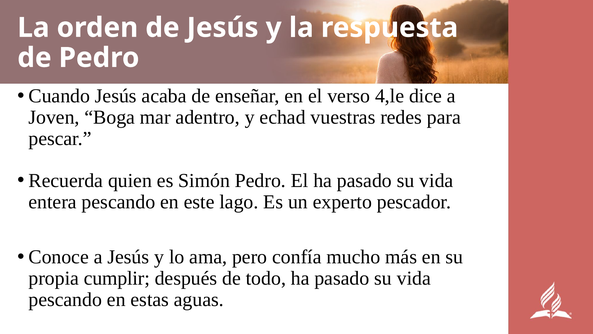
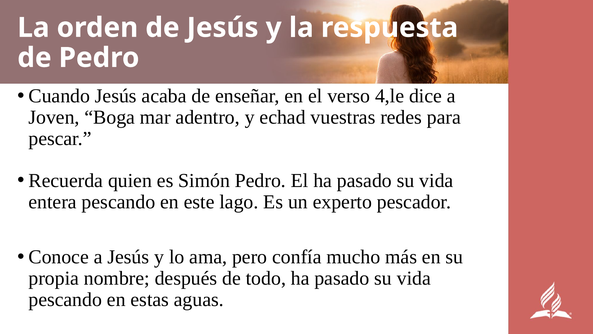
cumplir: cumplir -> nombre
